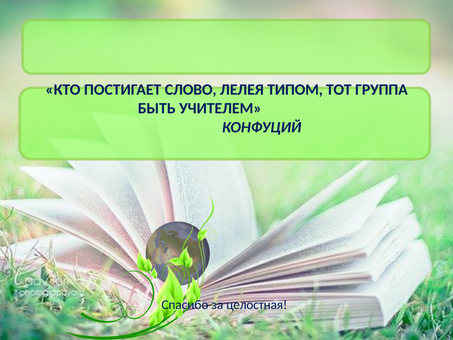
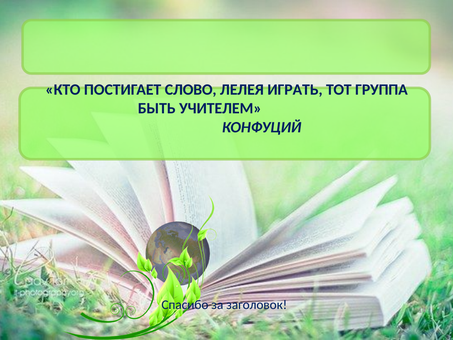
ТИПОМ: ТИПОМ -> ИГРАТЬ
целостная: целостная -> заголовок
